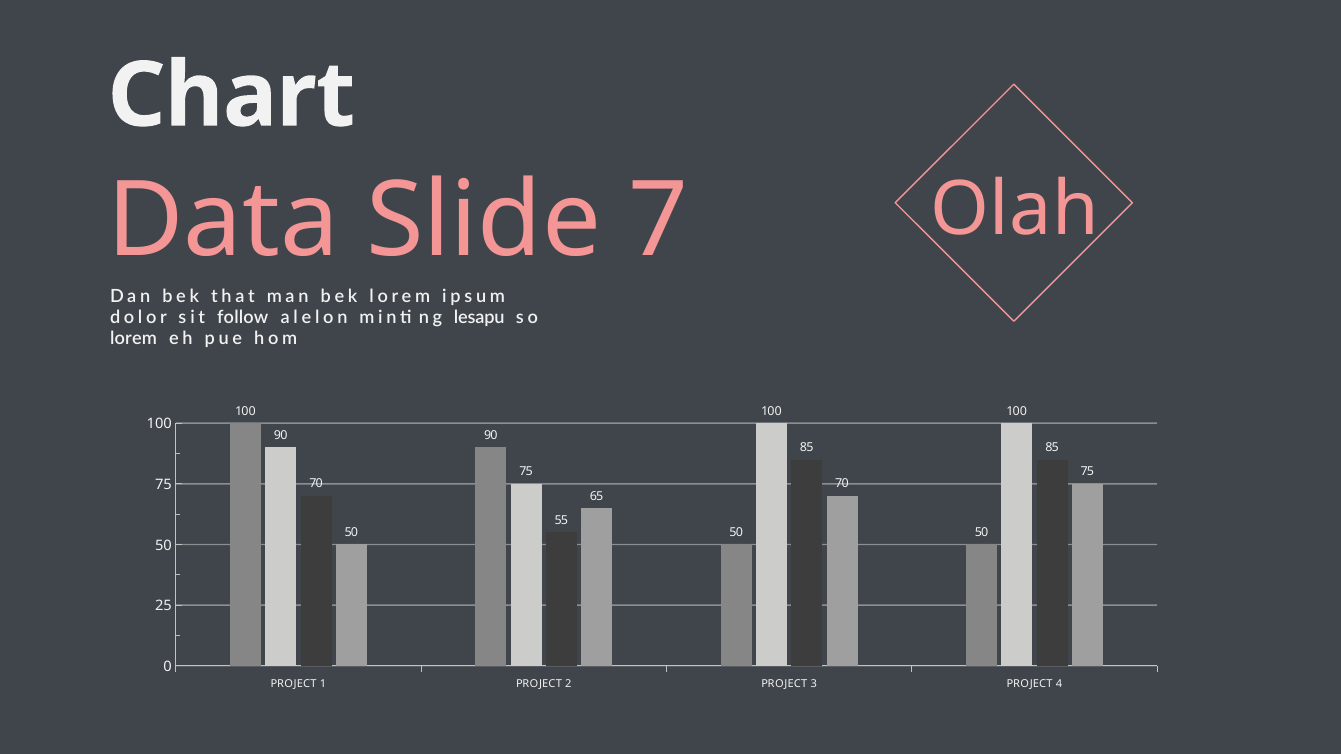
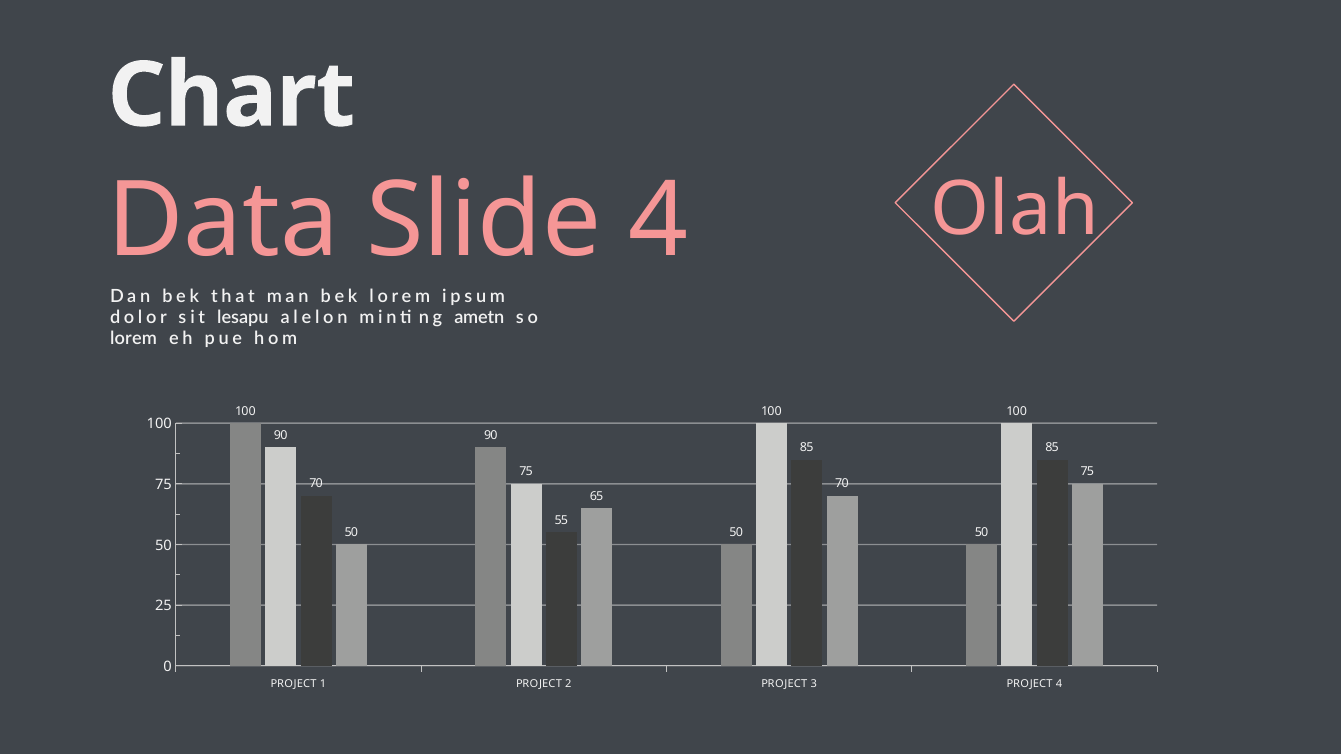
7 at (658, 221): 7 -> 4
follow: follow -> lesapu
lesapu: lesapu -> ametn
